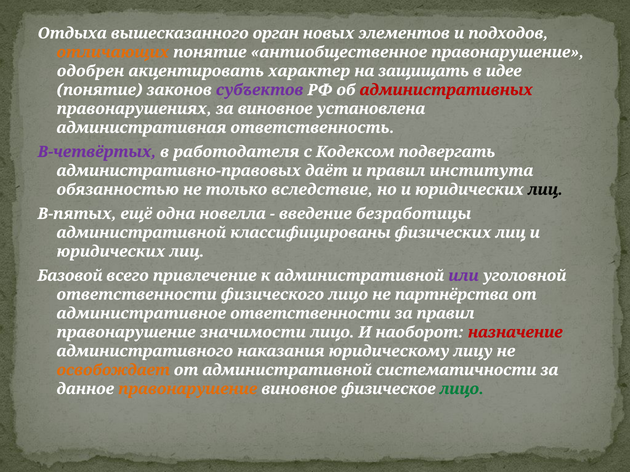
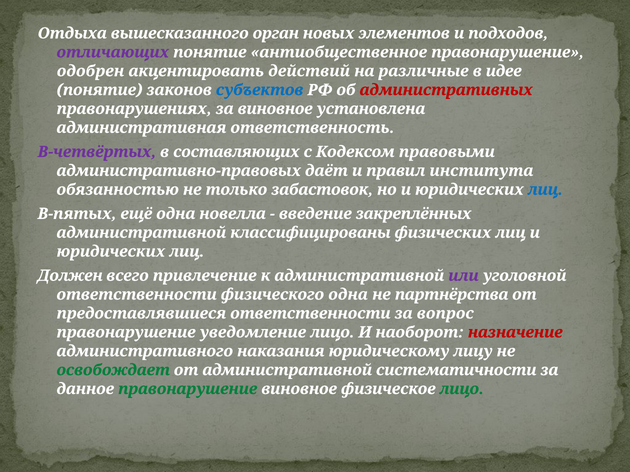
отличающих colour: orange -> purple
характер: характер -> действий
защищать: защищать -> различные
субъектов colour: purple -> blue
работодателя: работодателя -> составляющих
подвергать: подвергать -> правовыми
вследствие: вследствие -> забастовок
лиц at (545, 190) colour: black -> blue
безработицы: безработицы -> закреплённых
Базовой: Базовой -> Должен
физического лицо: лицо -> одна
административное: административное -> предоставлявшиеся
за правил: правил -> вопрос
значимости: значимости -> уведомление
освобождает colour: orange -> green
правонарушение at (188, 389) colour: orange -> green
